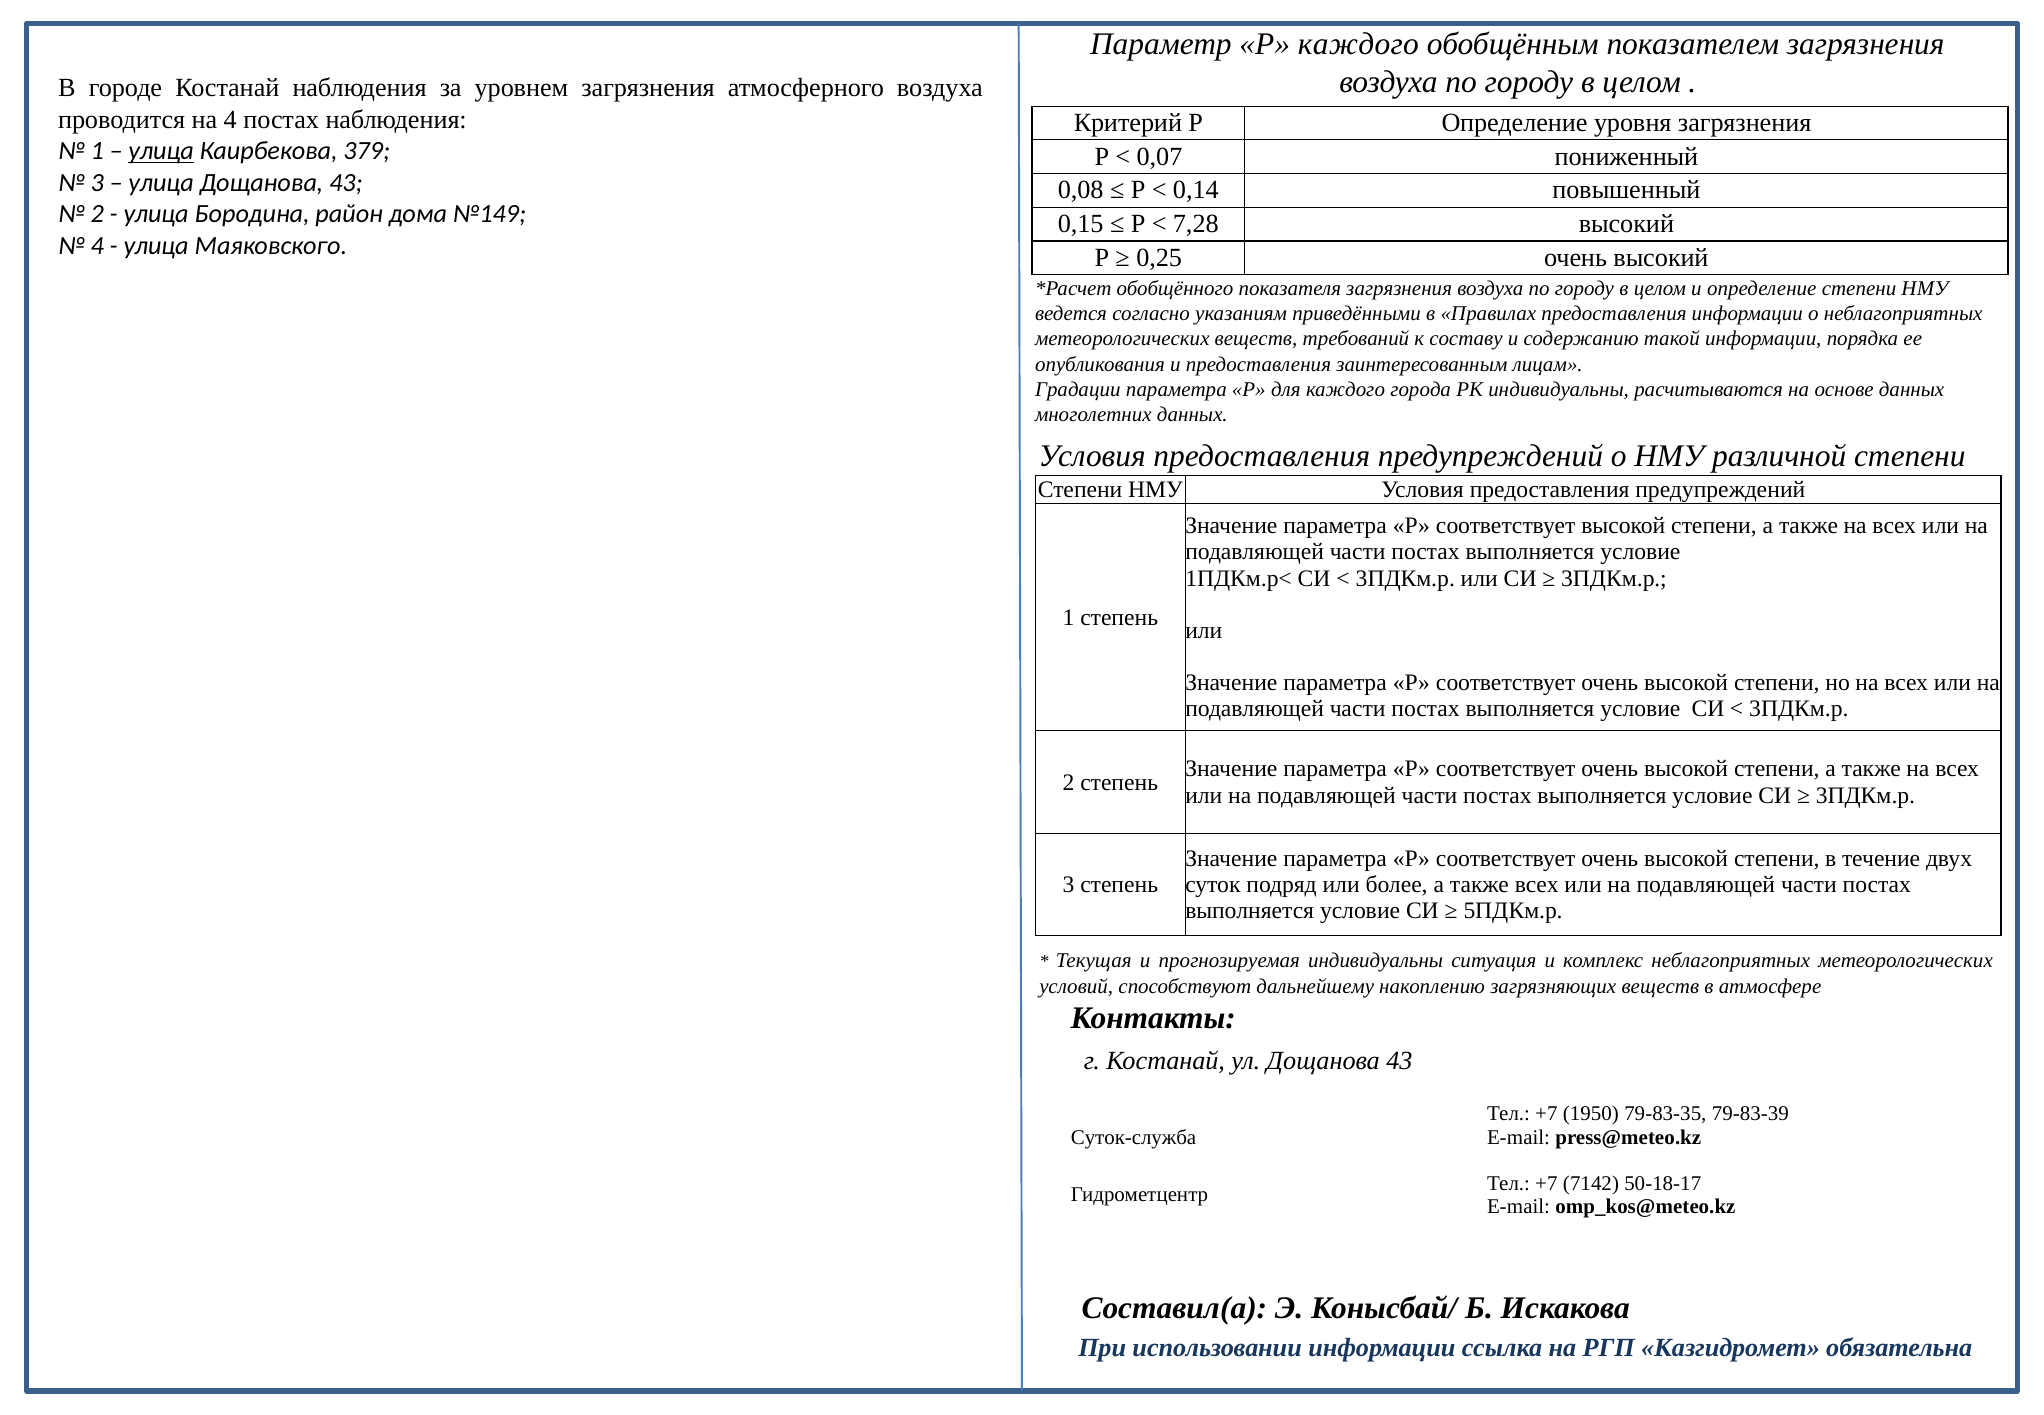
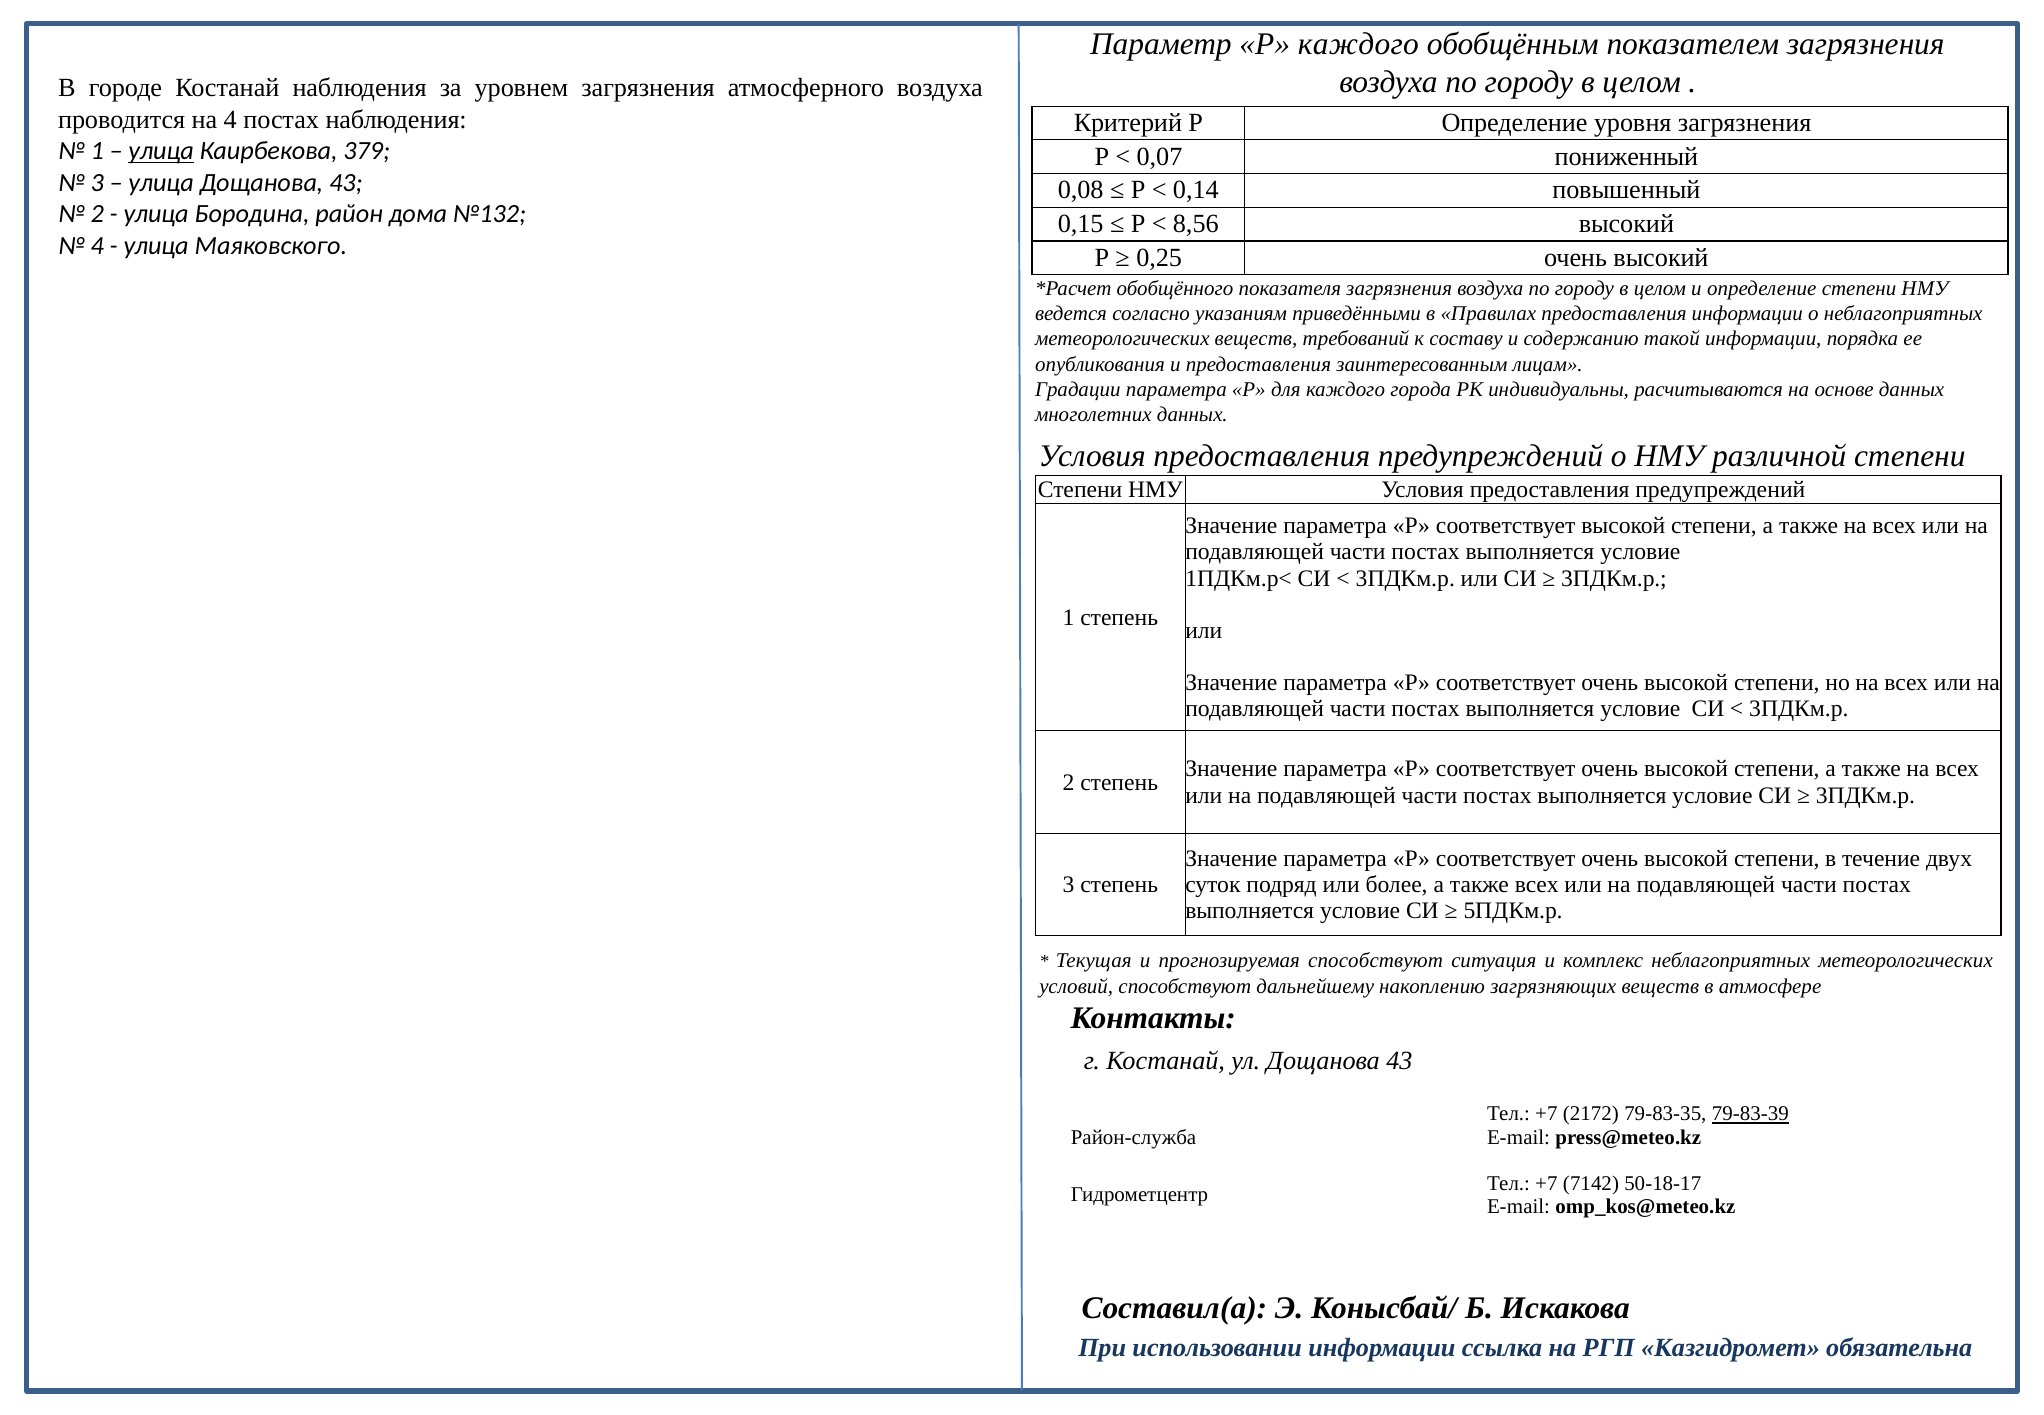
№149: №149 -> №132
7,28: 7,28 -> 8,56
прогнозируемая индивидуальны: индивидуальны -> способствуют
1950: 1950 -> 2172
79-83-39 underline: none -> present
Суток-служба: Суток-служба -> Район-служба
